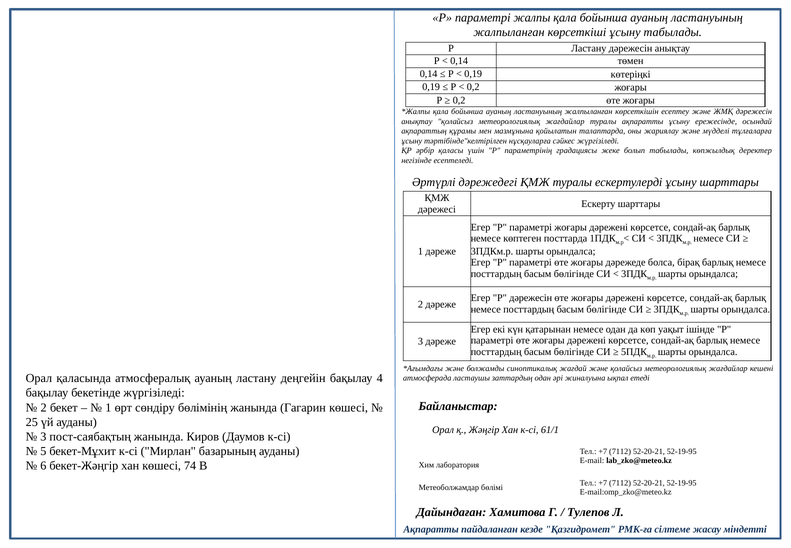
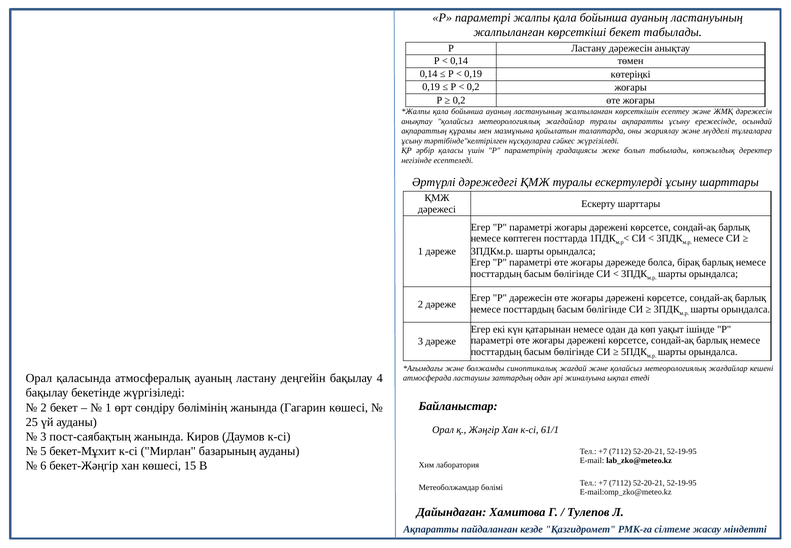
көрсеткіші ұсыну: ұсыну -> бекет
74: 74 -> 15
